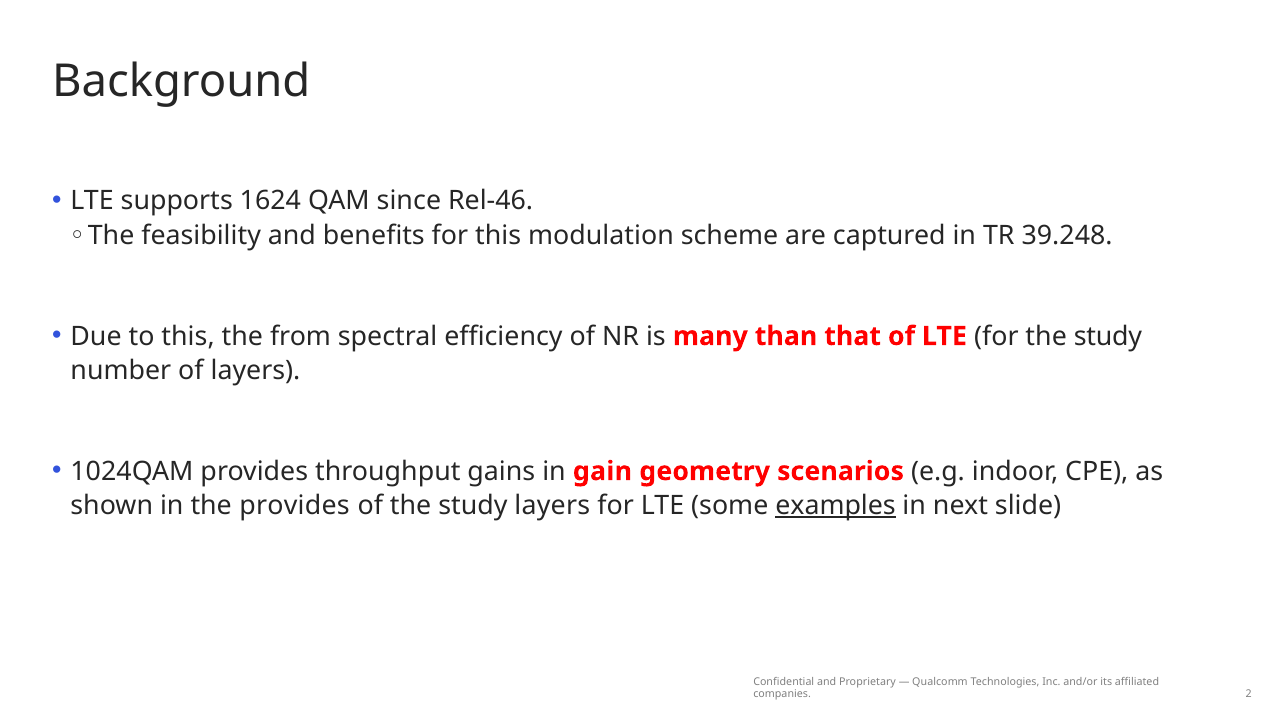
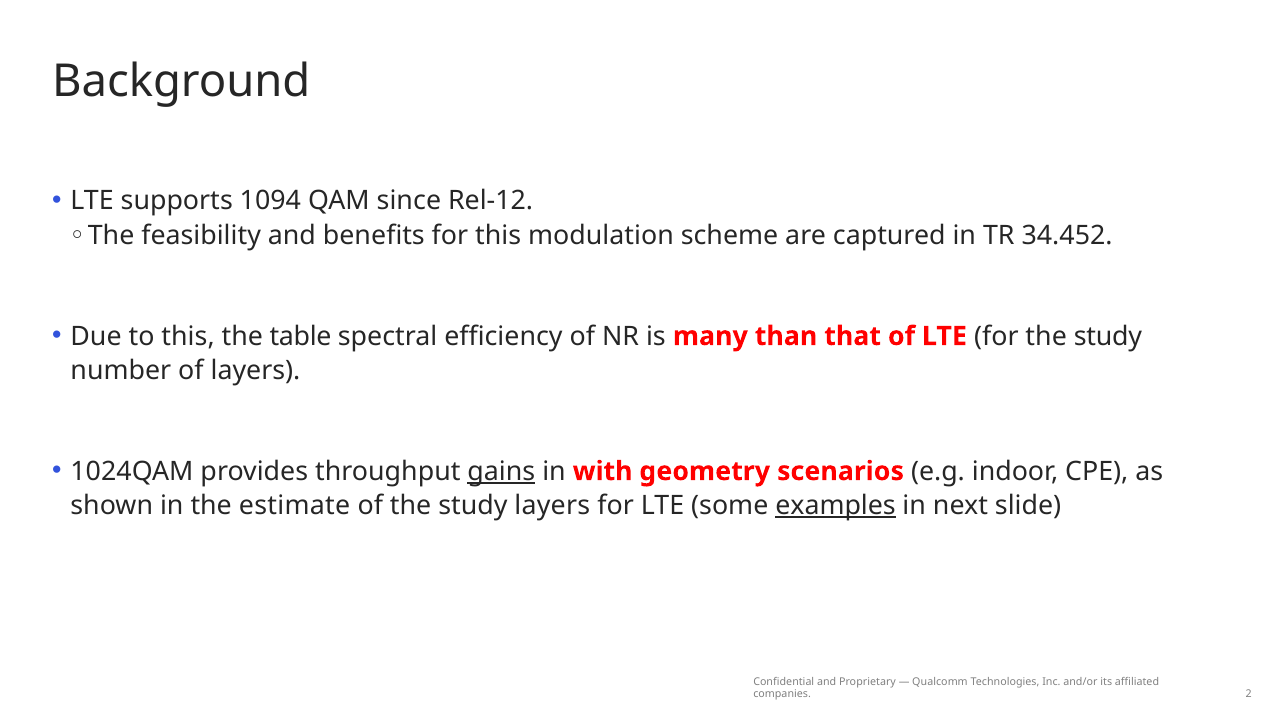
1624: 1624 -> 1094
Rel-46: Rel-46 -> Rel-12
39.248: 39.248 -> 34.452
from: from -> table
gains underline: none -> present
gain: gain -> with
the provides: provides -> estimate
